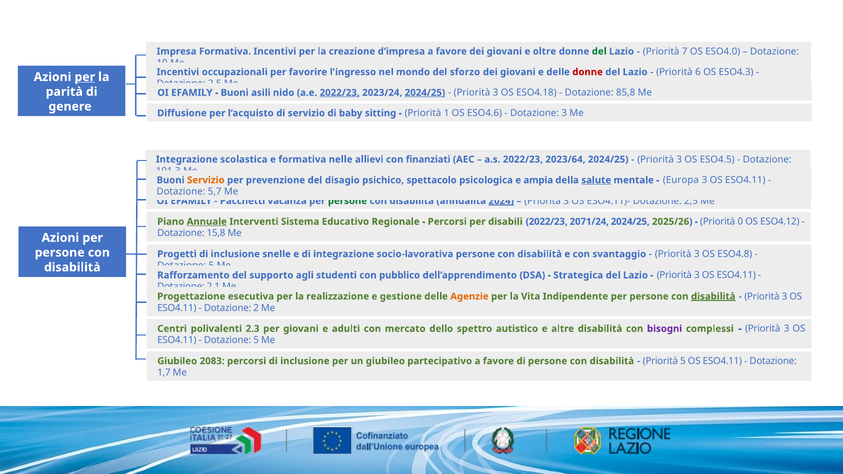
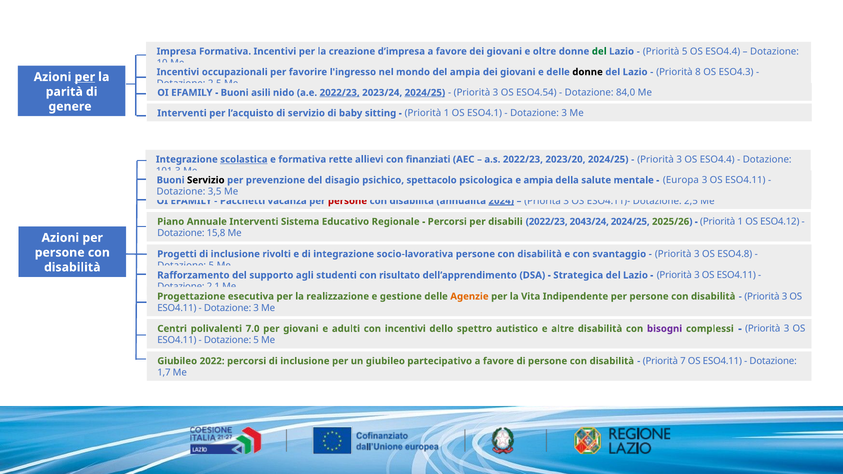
Priorità 7: 7 -> 5
ESO4.0 at (723, 51): ESO4.0 -> ESO4.4
del sforzo: sforzo -> ampia
donne at (588, 72) colour: red -> black
6: 6 -> 8
ESO4.18: ESO4.18 -> ESO4.54
85,8: 85,8 -> 84,0
Diffusione at (182, 113): Diffusione -> Interventi
ESO4.6: ESO4.6 -> ESO4.1
scolastica underline: none -> present
nelle: nelle -> rette
2023/64: 2023/64 -> 2023/20
3 OS ESO4.5: ESO4.5 -> ESO4.4
Servizio at (206, 180) colour: orange -> black
salute underline: present -> none
5,7: 5,7 -> 3,5
persone at (348, 201) colour: green -> red
Annuale underline: present -> none
2071/24: 2071/24 -> 2043/24
0 at (740, 222): 0 -> 1
snelle: snelle -> rivolti
pubblico: pubblico -> risultato
disabilità at (713, 296) underline: present -> none
2 at (256, 308): 2 -> 3
2.3: 2.3 -> 7.0
con mercato: mercato -> incentivi
2083: 2083 -> 2022
Priorità 5: 5 -> 7
